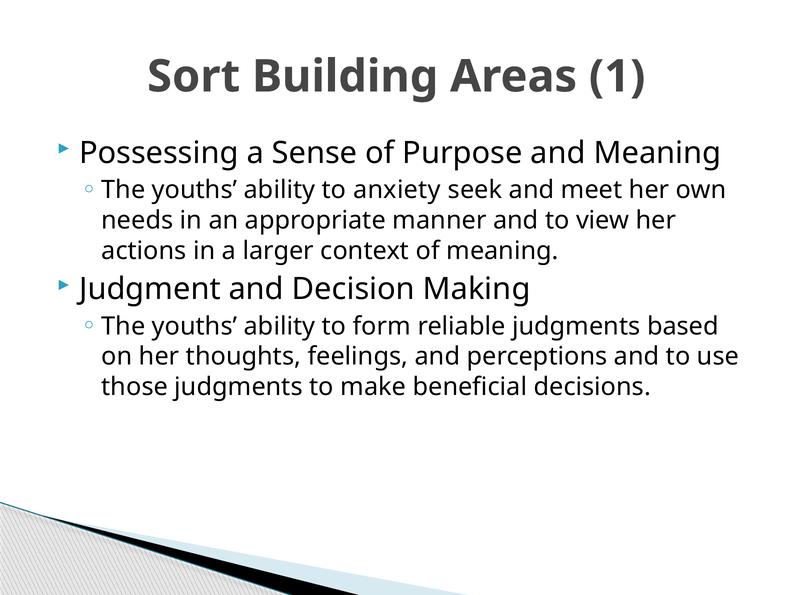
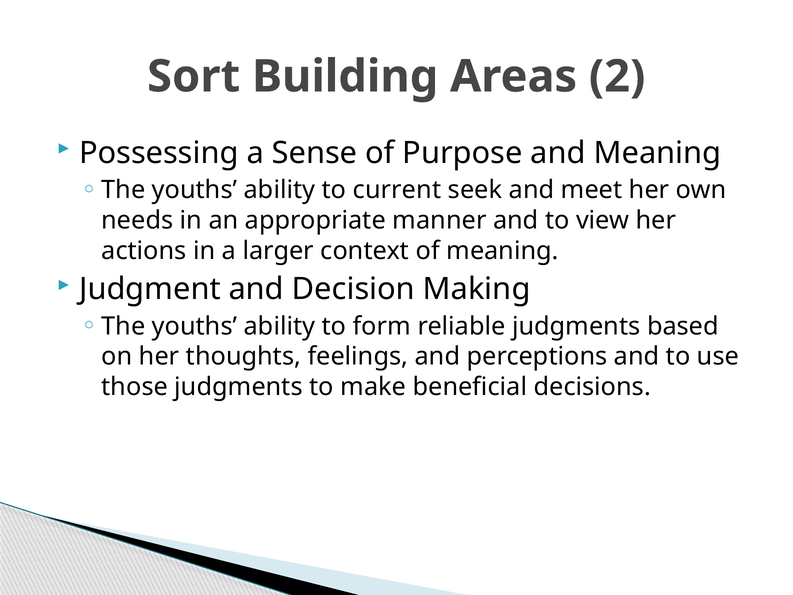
1: 1 -> 2
anxiety: anxiety -> current
